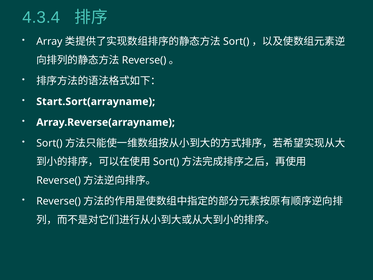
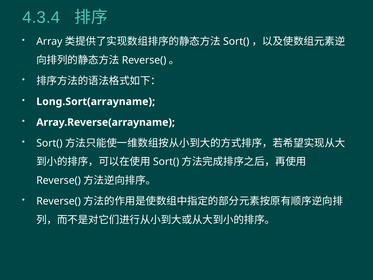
Start.Sort(arrayname: Start.Sort(arrayname -> Long.Sort(arrayname
